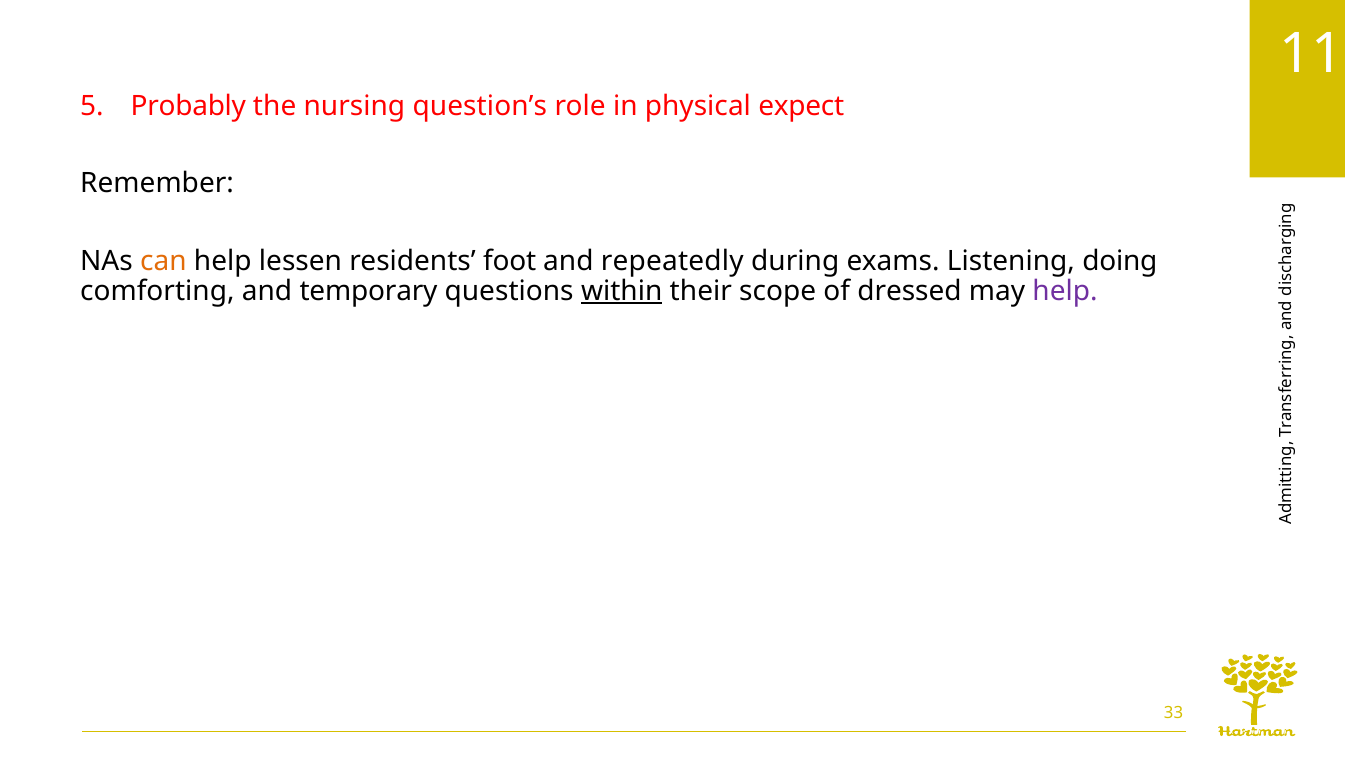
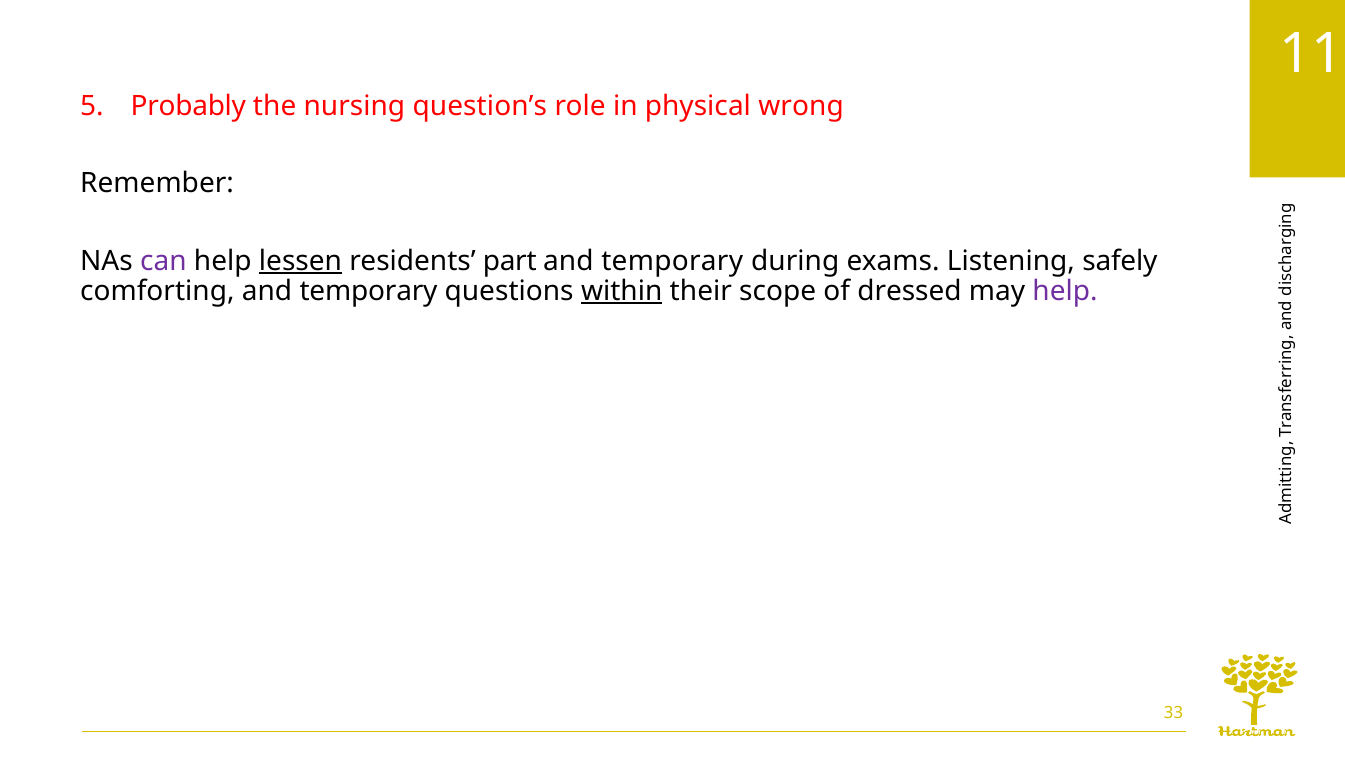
expect: expect -> wrong
can colour: orange -> purple
lessen underline: none -> present
foot: foot -> part
repeatedly at (672, 261): repeatedly -> temporary
doing: doing -> safely
